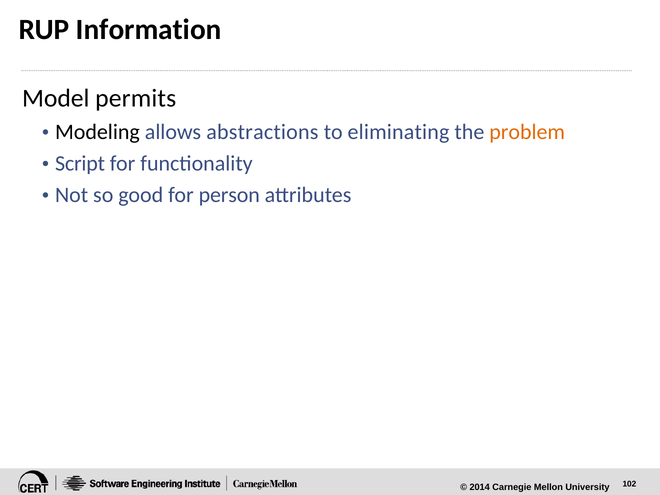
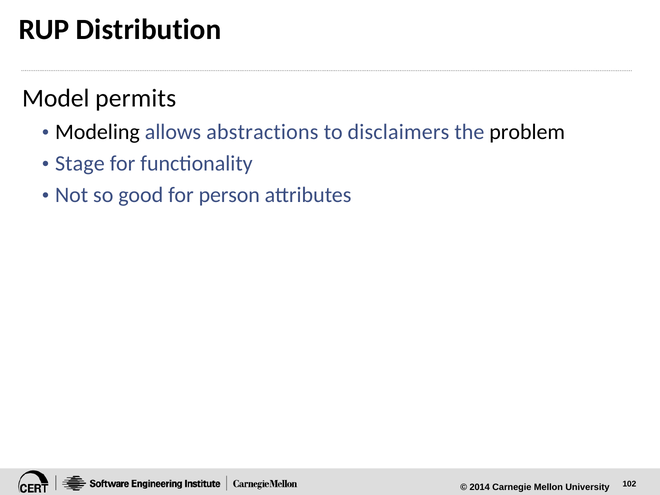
Information: Information -> Distribution
eliminating: eliminating -> disclaimers
problem colour: orange -> black
Script: Script -> Stage
